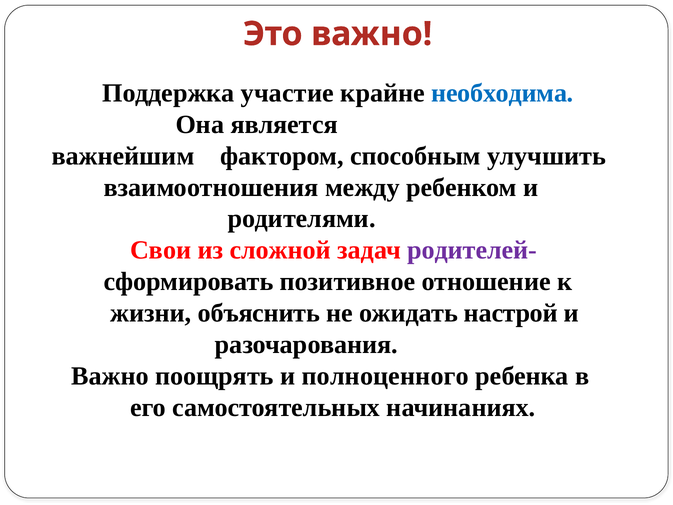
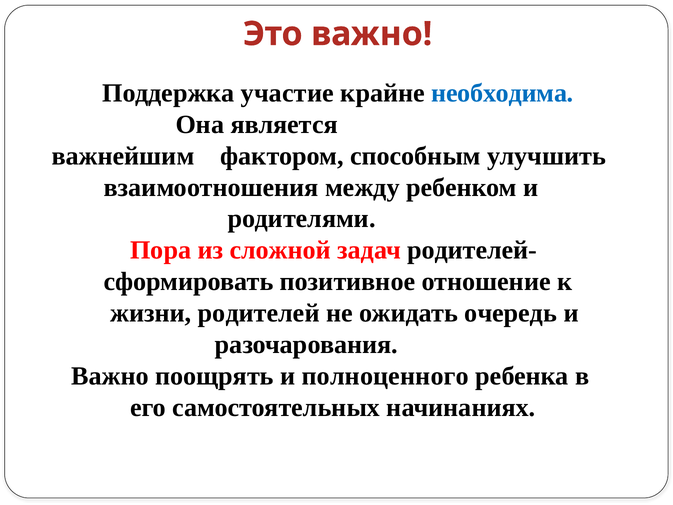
Свои: Свои -> Пора
родителей- colour: purple -> black
объяснить: объяснить -> родителей
настрой: настрой -> очередь
